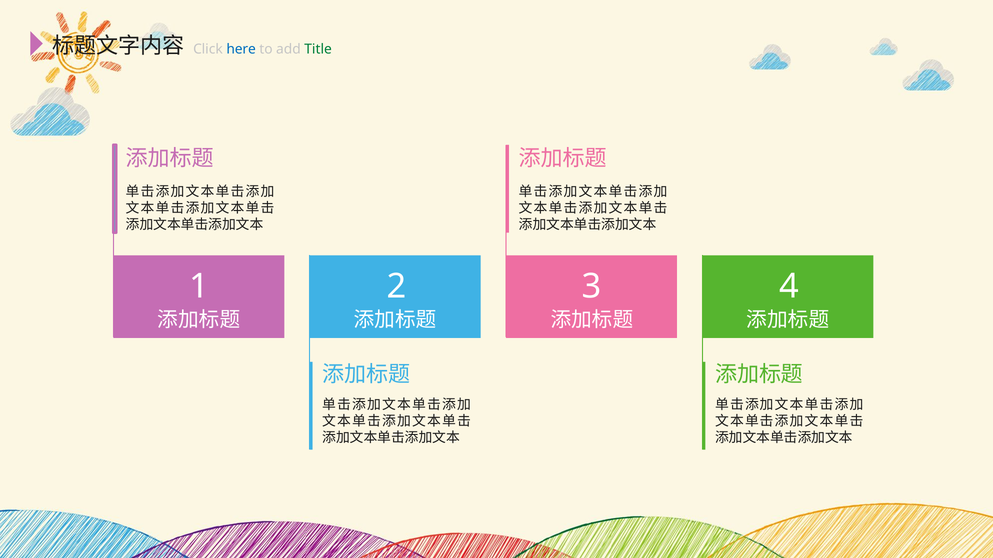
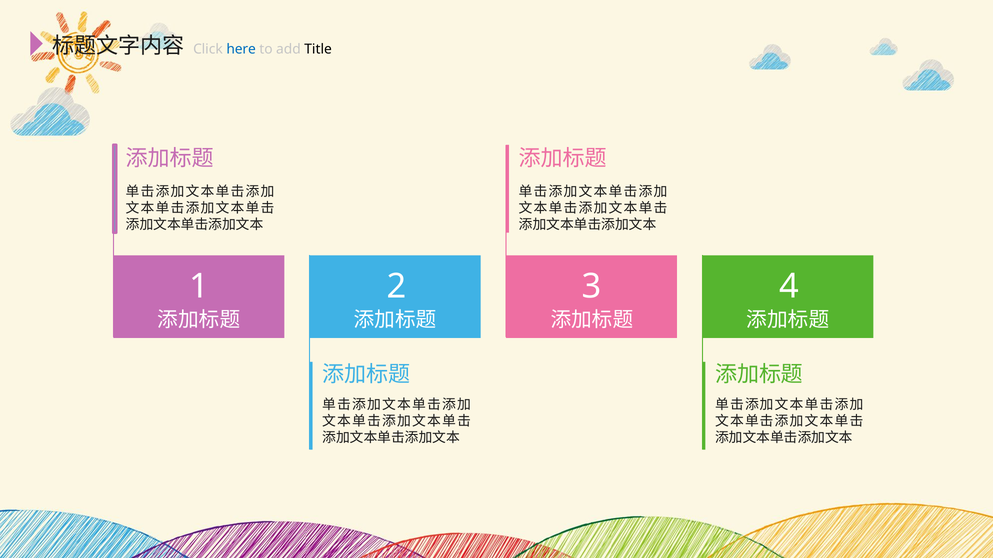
Title colour: green -> black
